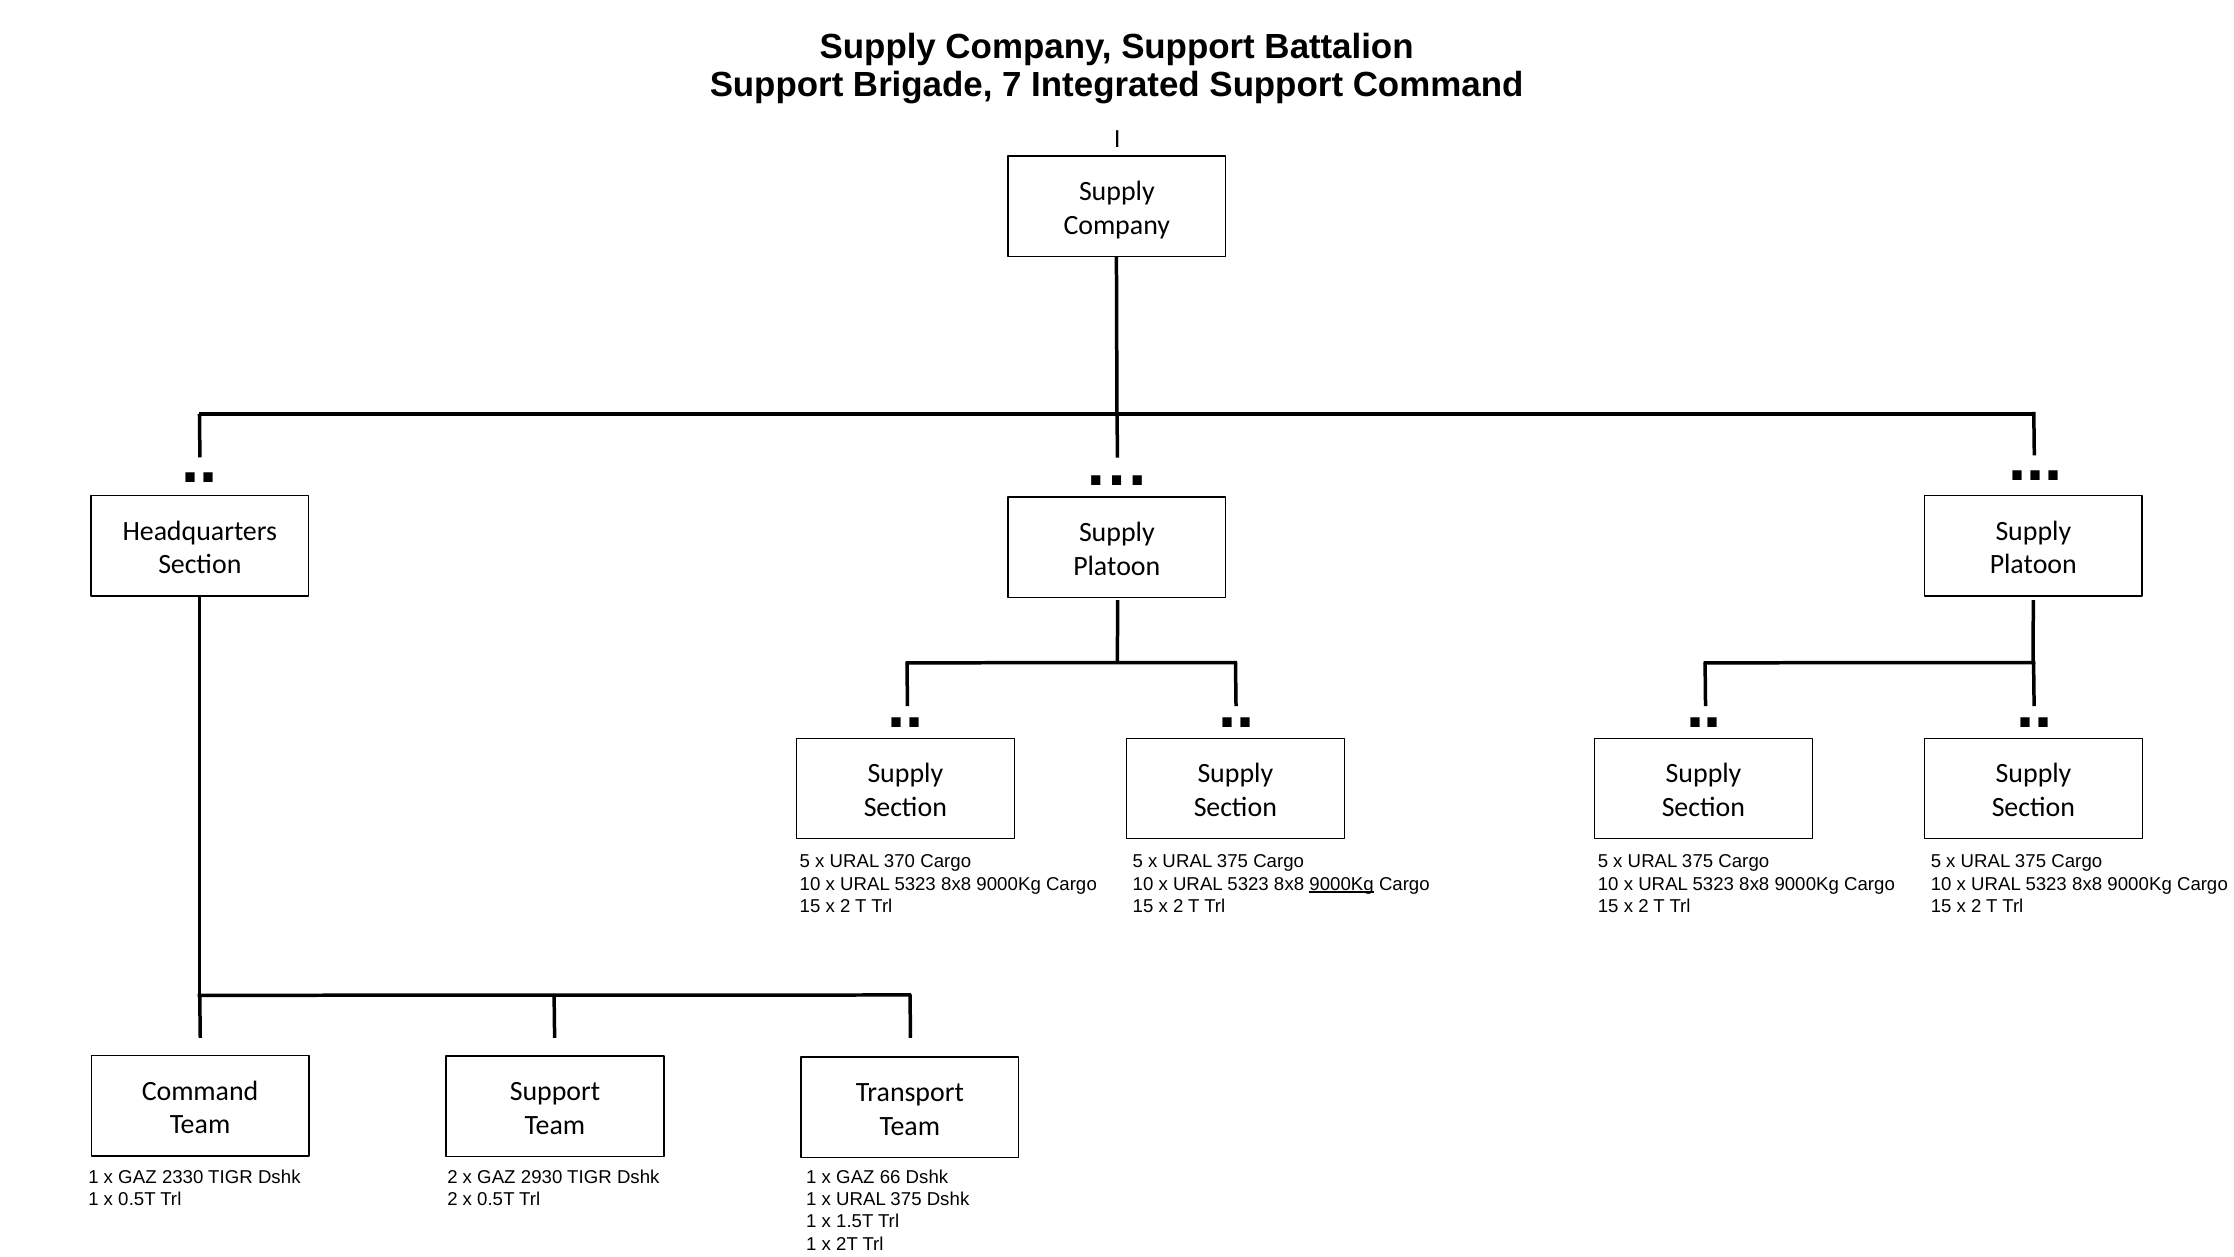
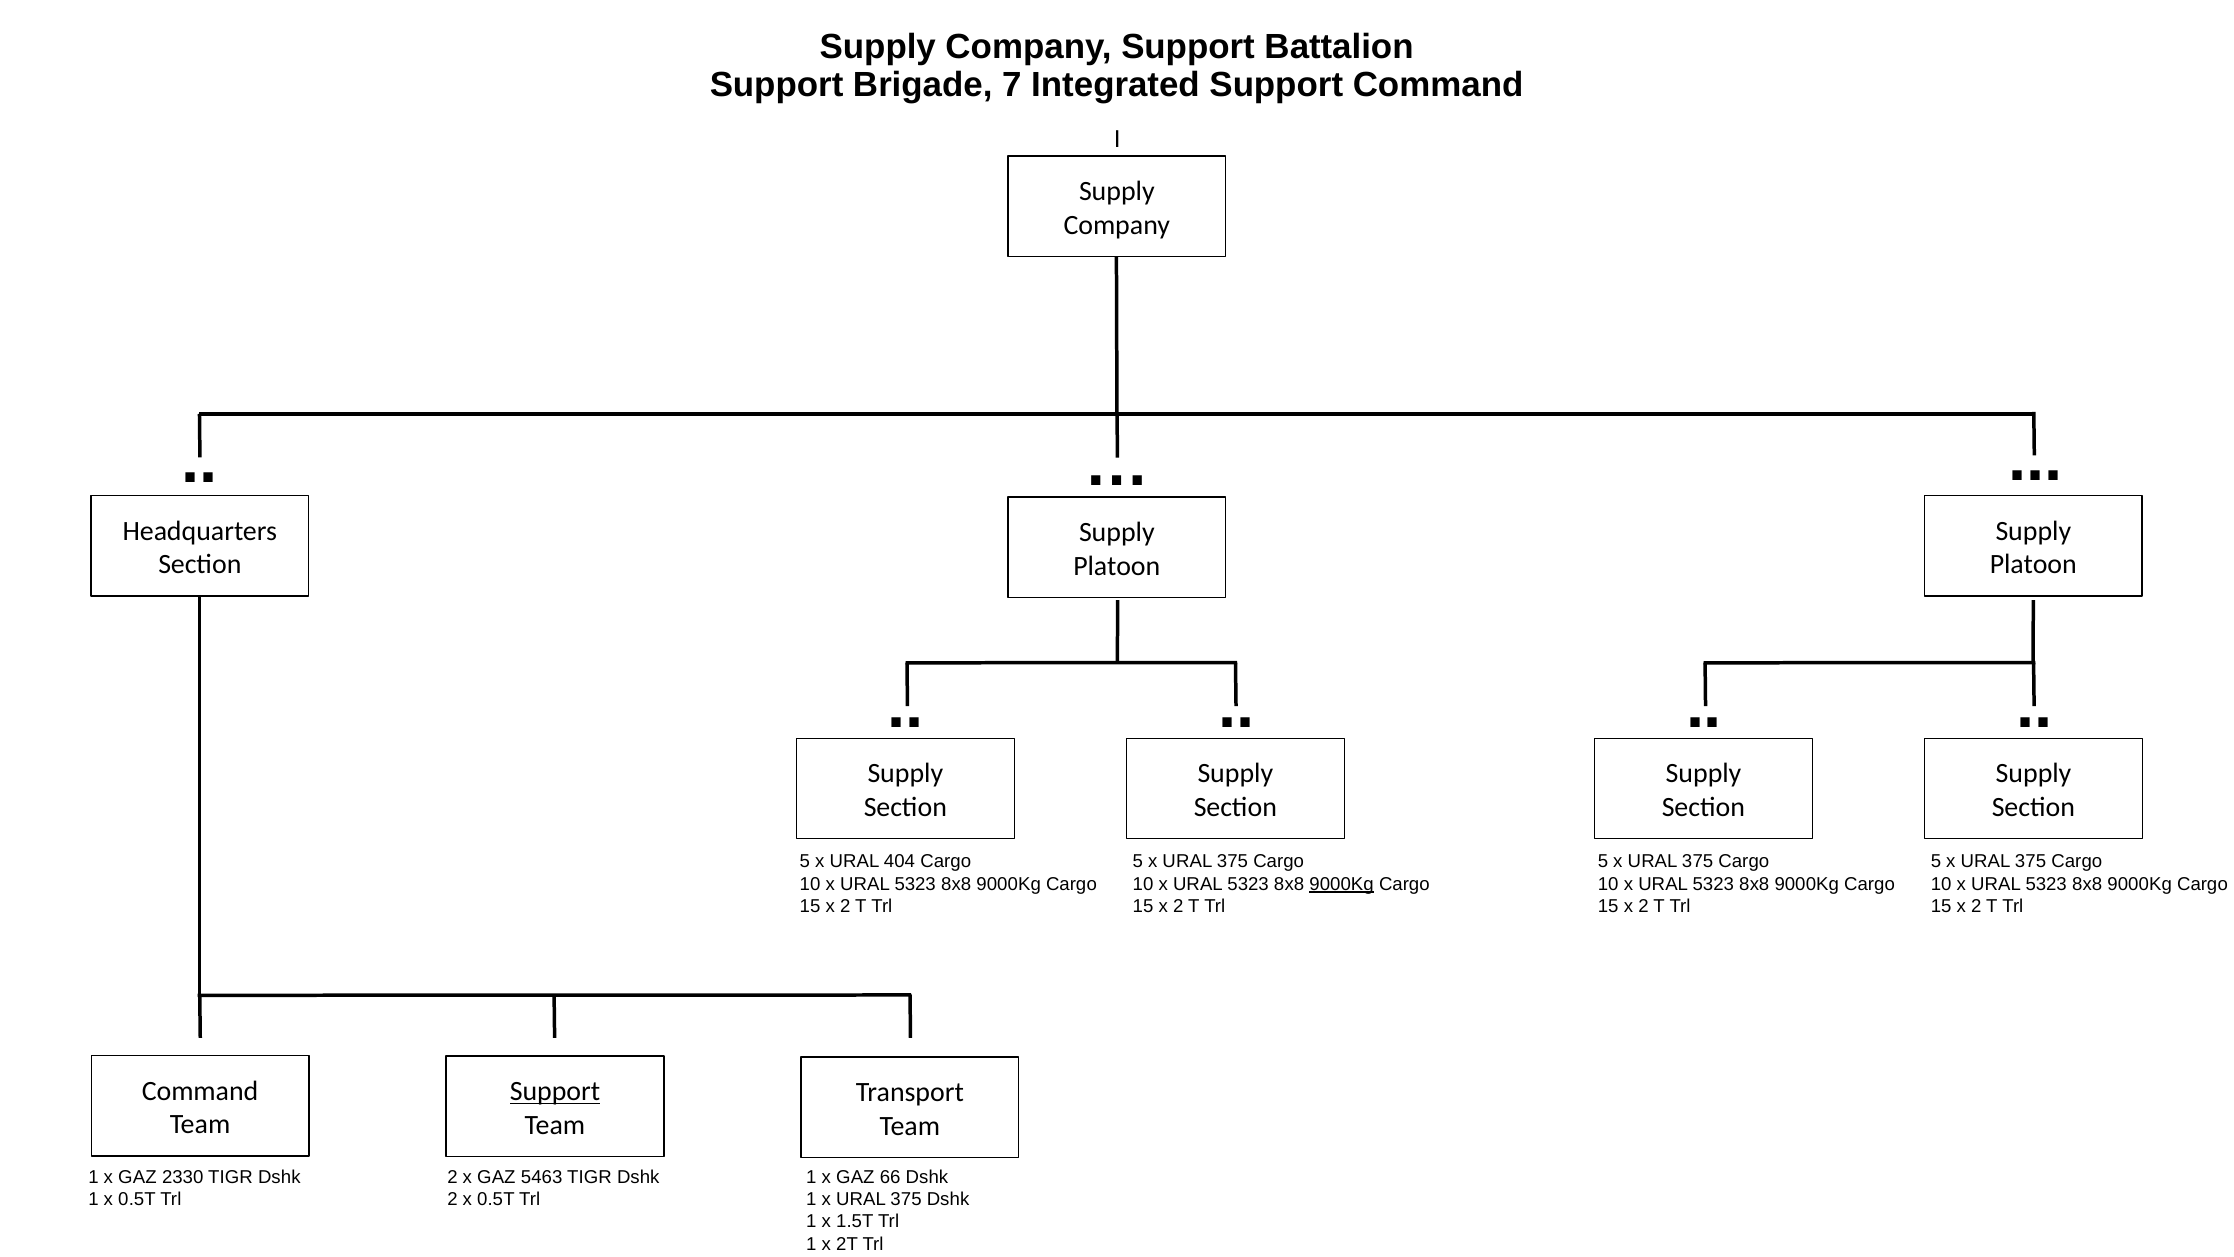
370: 370 -> 404
Support at (555, 1091) underline: none -> present
2930: 2930 -> 5463
